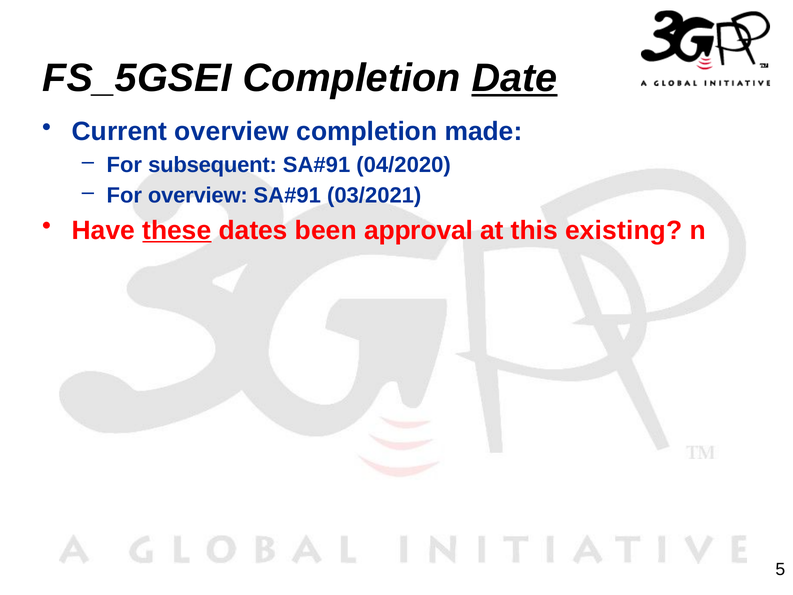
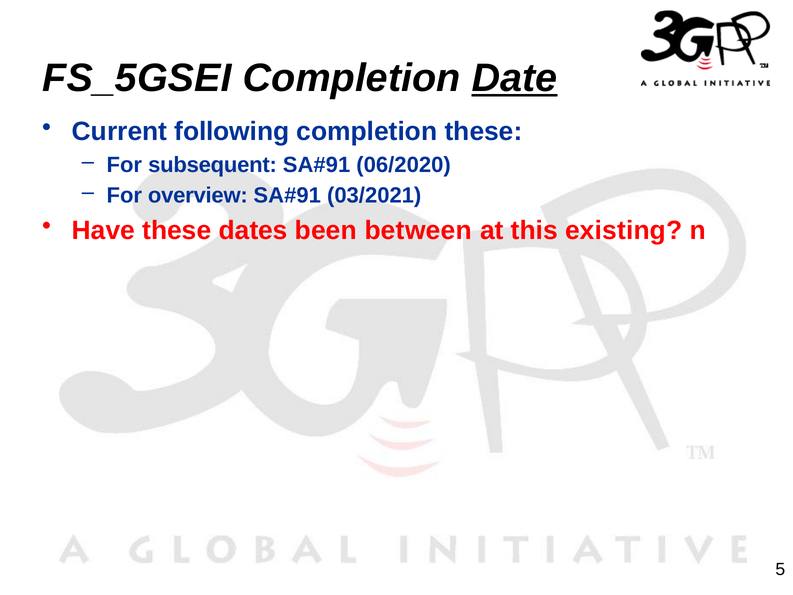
Current overview: overview -> following
completion made: made -> these
04/2020: 04/2020 -> 06/2020
these at (177, 230) underline: present -> none
approval: approval -> between
